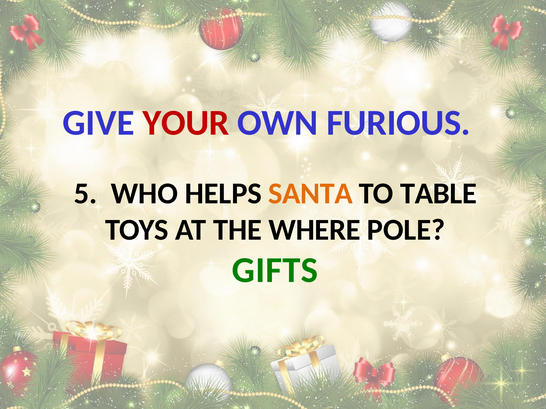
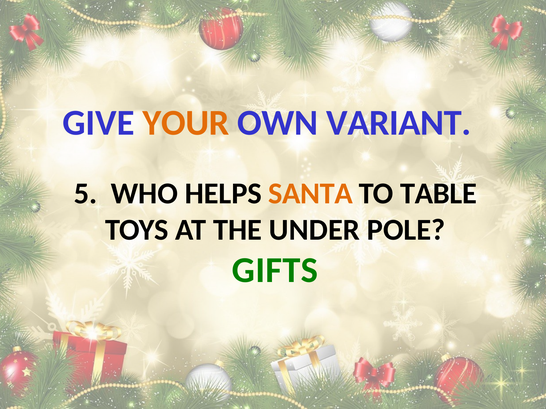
YOUR colour: red -> orange
FURIOUS: FURIOUS -> VARIANT
WHERE: WHERE -> UNDER
